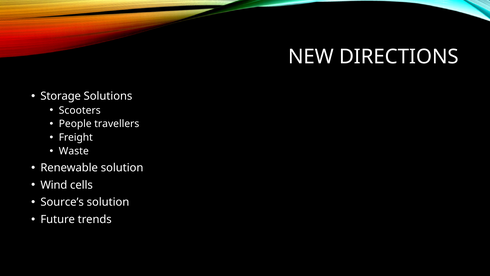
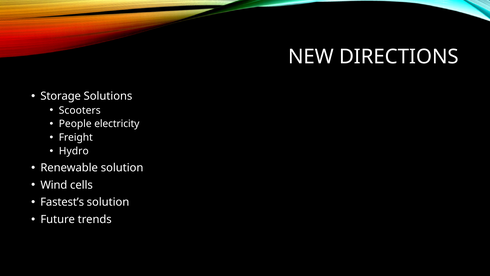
travellers: travellers -> electricity
Waste: Waste -> Hydro
Source’s: Source’s -> Fastest’s
